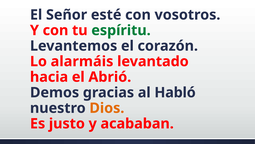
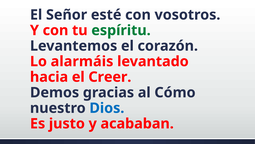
Abrió: Abrió -> Creer
Habló: Habló -> Cómo
Dios colour: orange -> blue
